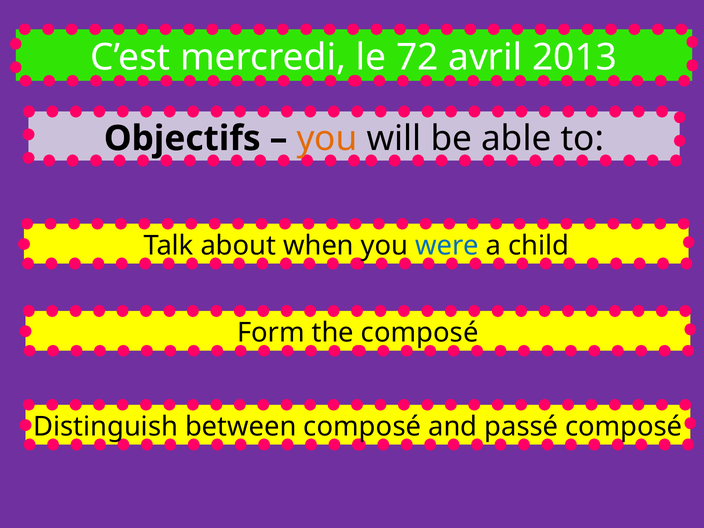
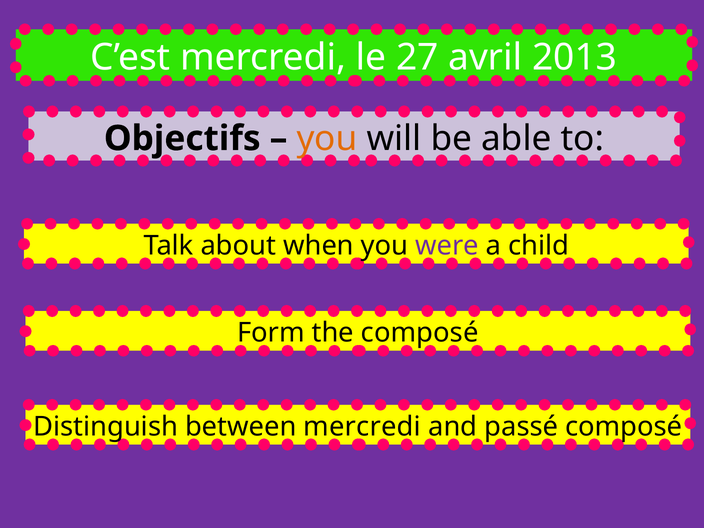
72: 72 -> 27
were colour: blue -> purple
between composé: composé -> mercredi
